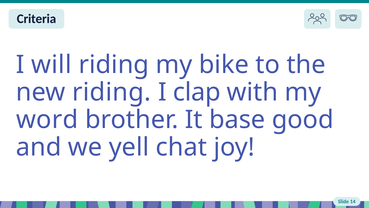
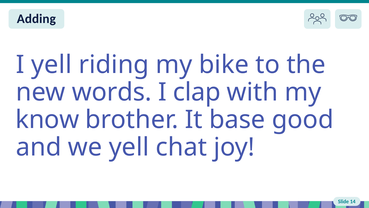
Criteria: Criteria -> Adding
I will: will -> yell
new riding: riding -> words
word: word -> know
